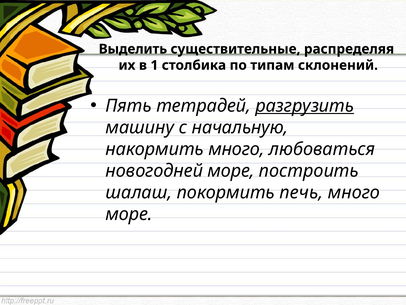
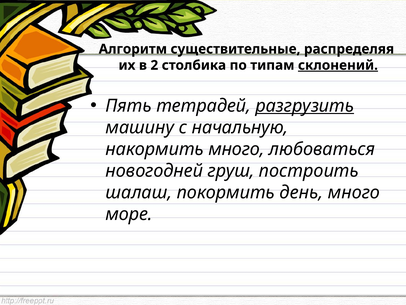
Выделить: Выделить -> Алгоритм
1: 1 -> 2
склонений underline: none -> present
новогодней море: море -> груш
печь: печь -> день
